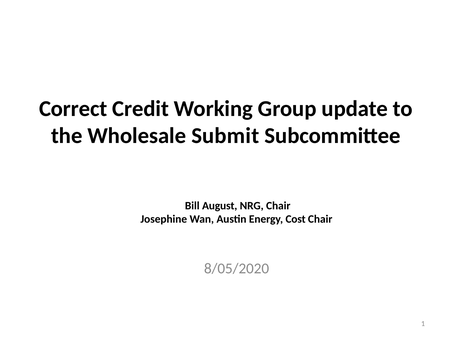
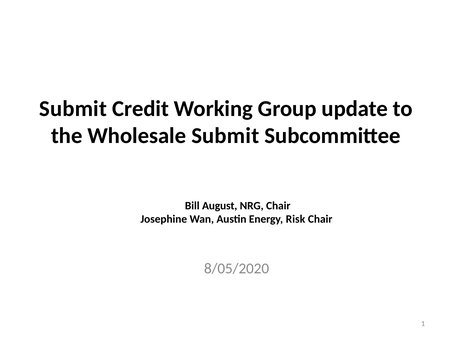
Correct at (73, 109): Correct -> Submit
Cost: Cost -> Risk
